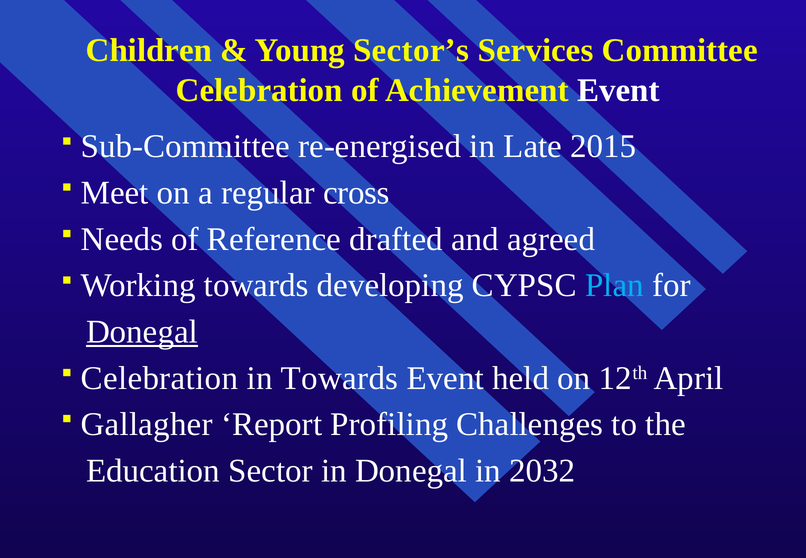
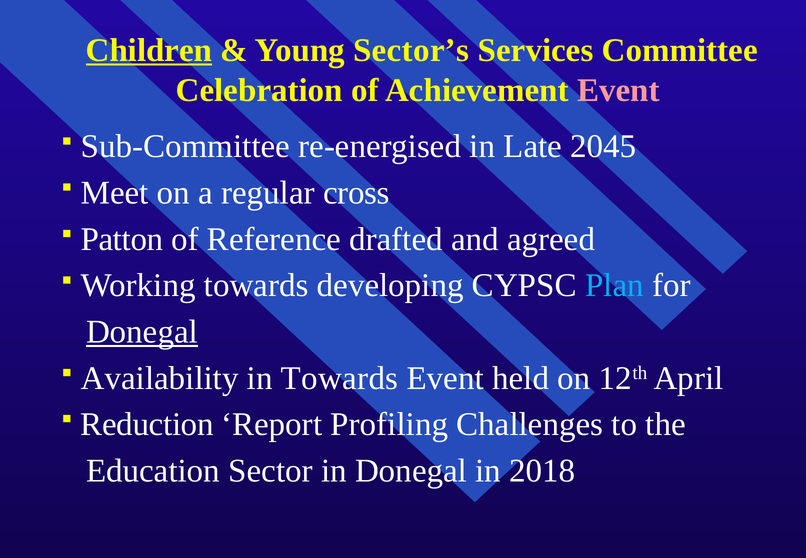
Children underline: none -> present
Event at (618, 90) colour: white -> pink
2015: 2015 -> 2045
Needs: Needs -> Patton
Celebration at (160, 378): Celebration -> Availability
Gallagher: Gallagher -> Reduction
2032: 2032 -> 2018
